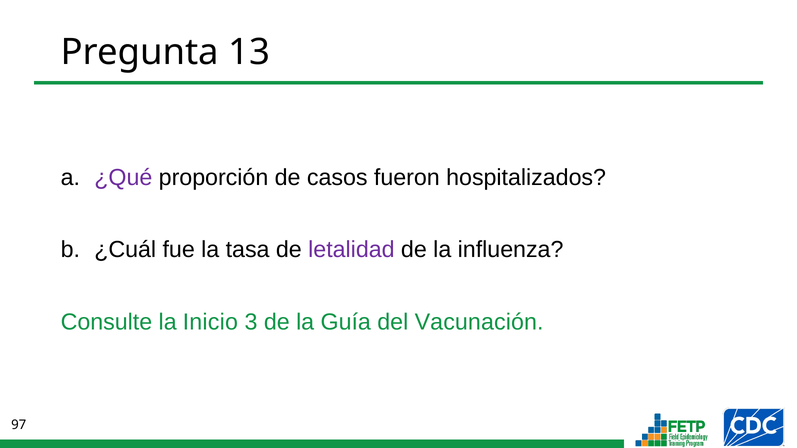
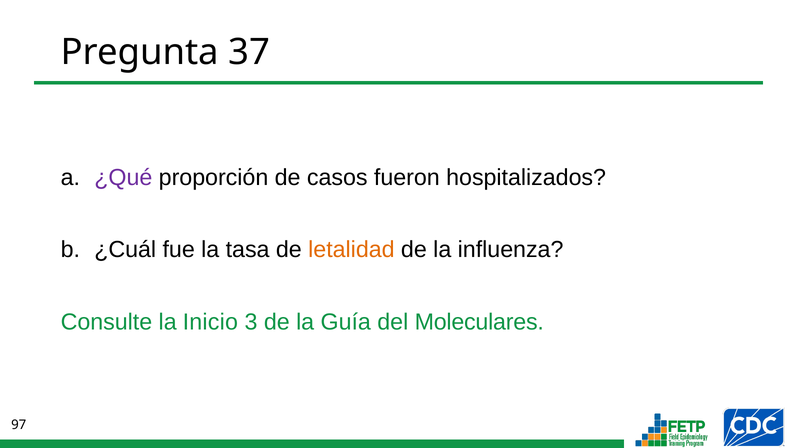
13: 13 -> 37
letalidad colour: purple -> orange
Vacunación: Vacunación -> Moleculares
